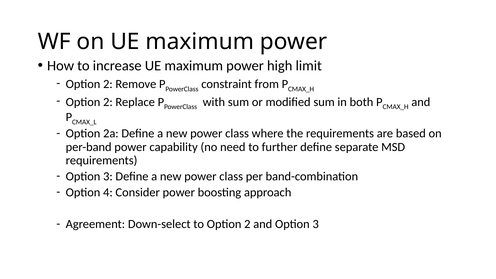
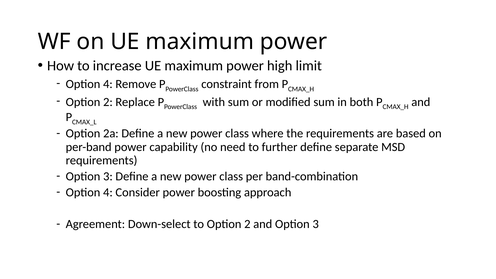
2 at (108, 84): 2 -> 4
